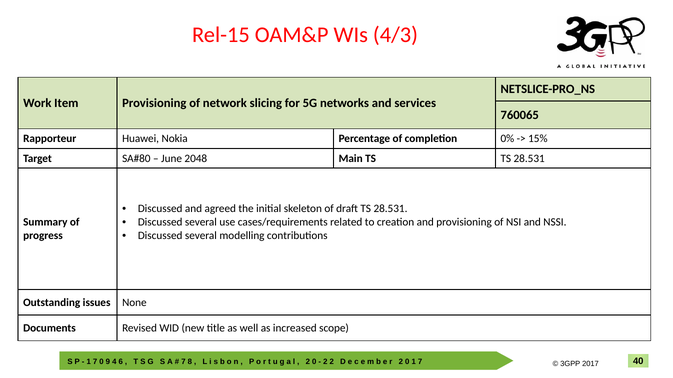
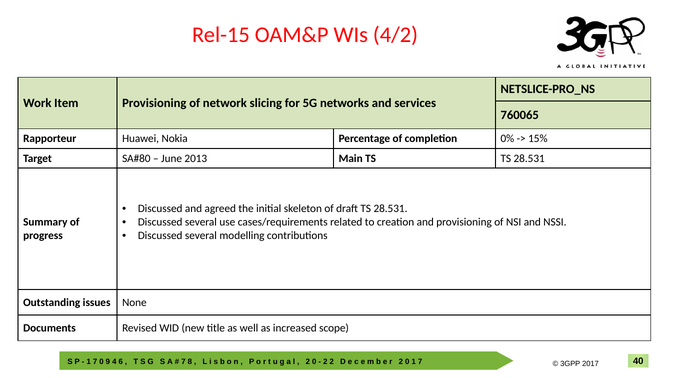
4/3: 4/3 -> 4/2
2048: 2048 -> 2013
